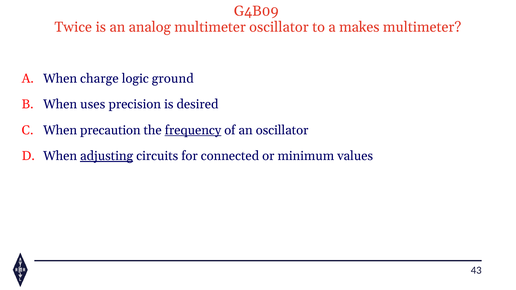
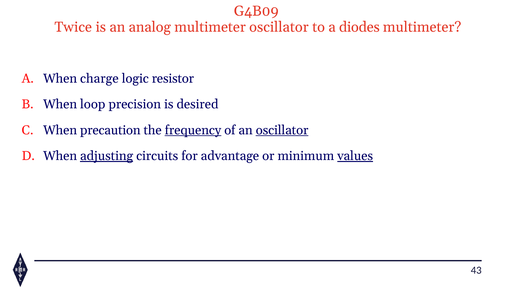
makes: makes -> diodes
ground: ground -> resistor
uses: uses -> loop
oscillator at (282, 130) underline: none -> present
connected: connected -> advantage
values underline: none -> present
